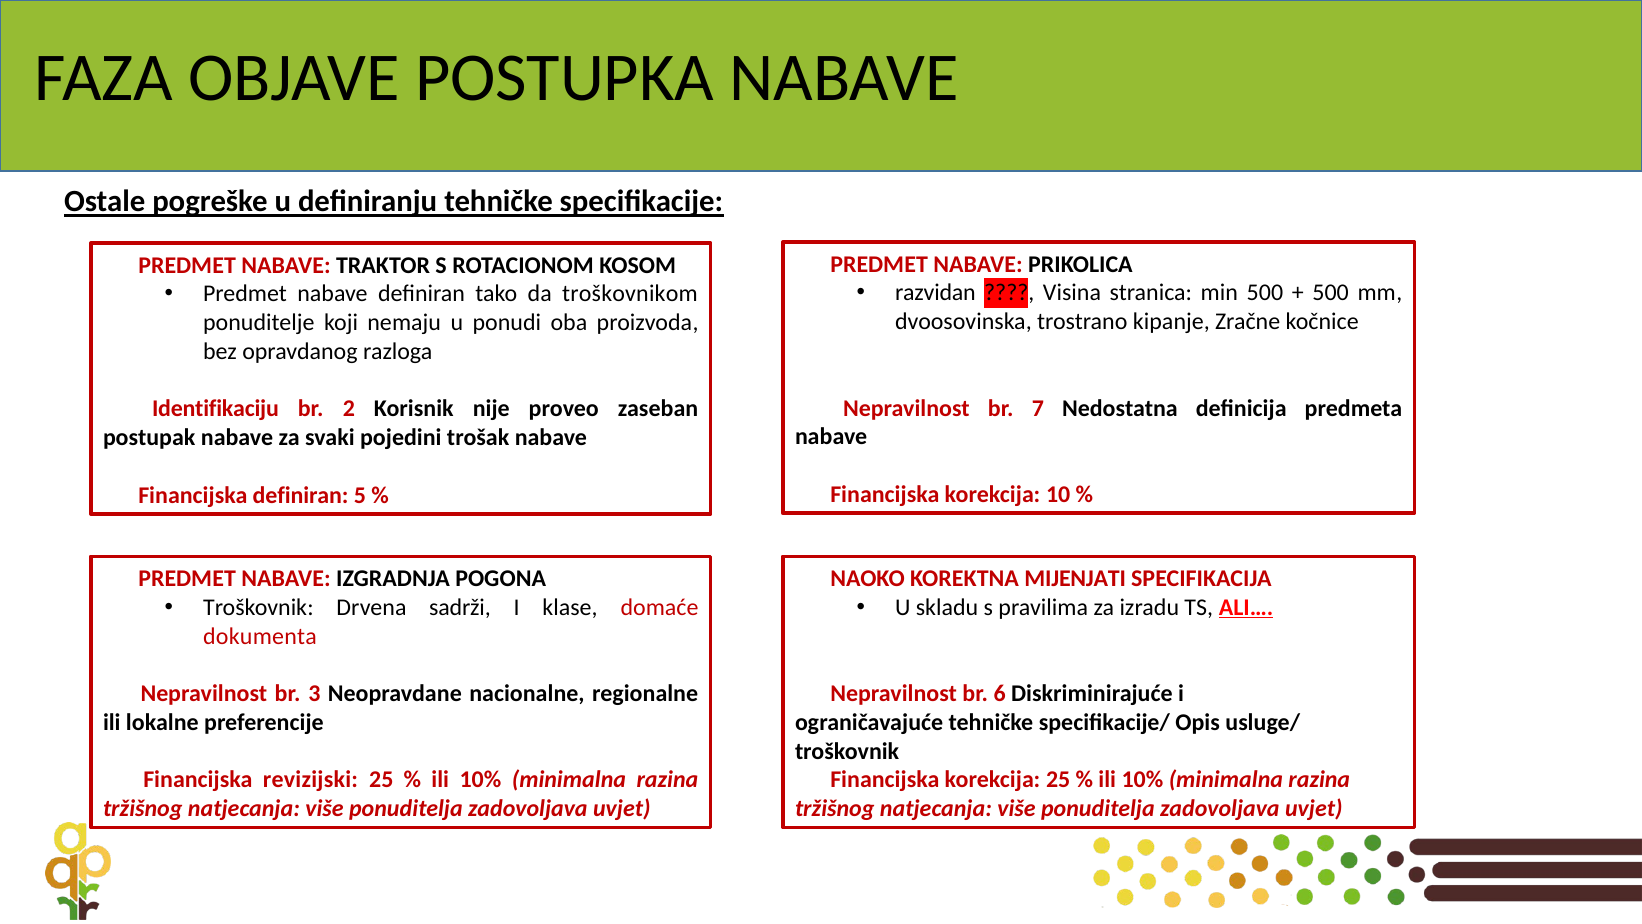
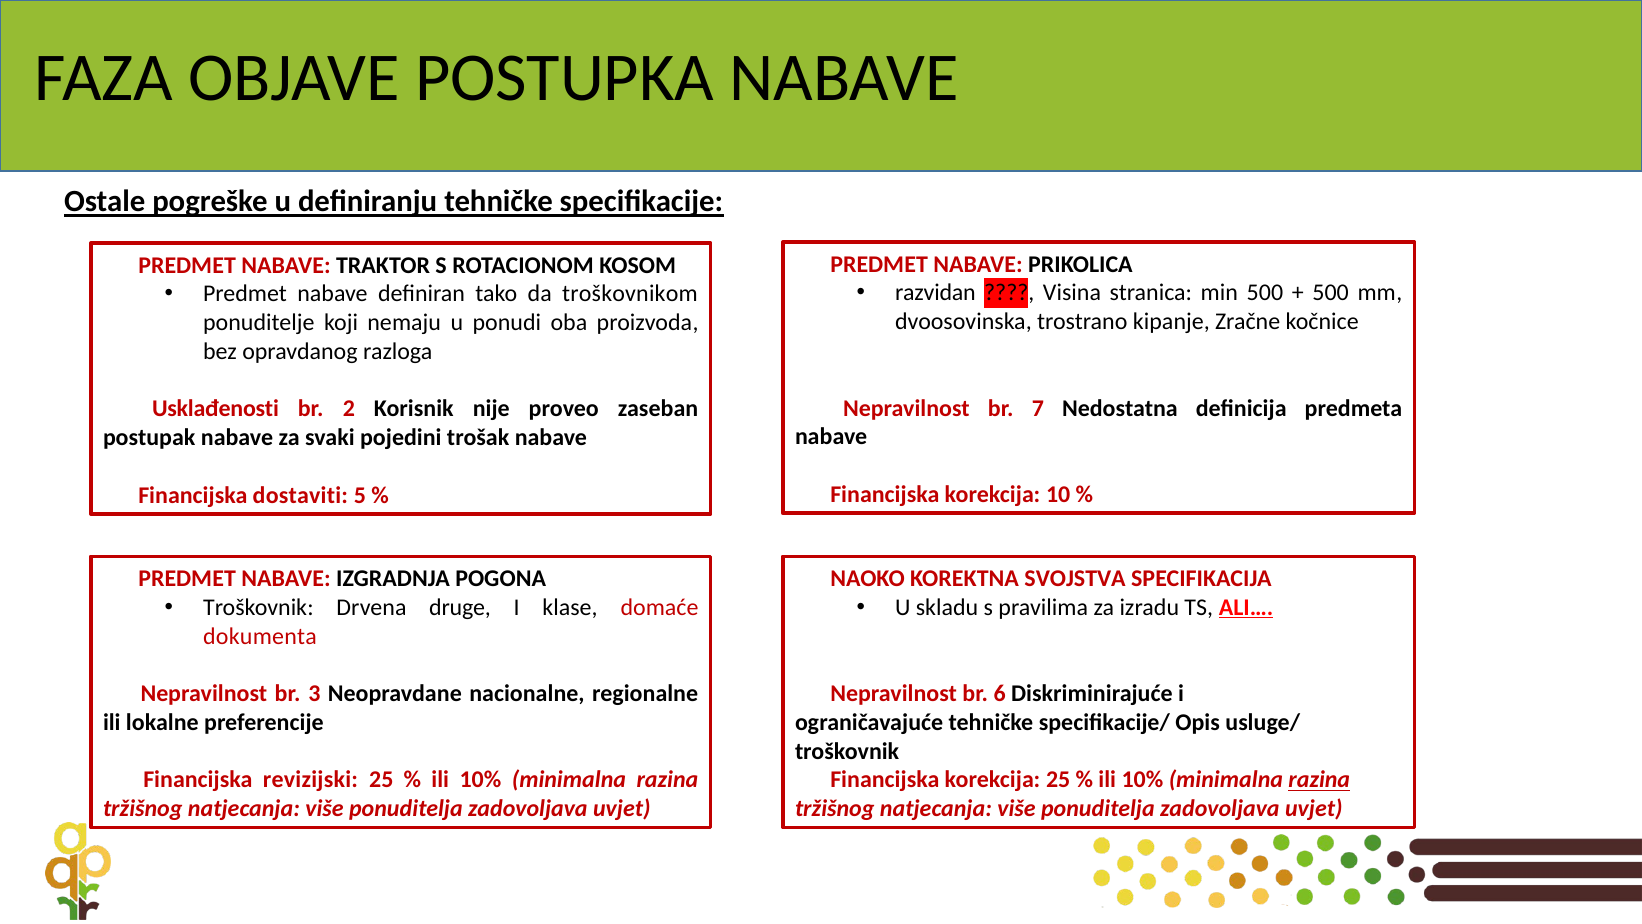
Identifikaciju: Identifikaciju -> Usklađenosti
definiran at (301, 495): definiran -> dostaviti
MIJENJATI: MIJENJATI -> SVOJSTVA
sadrži: sadrži -> druge
razina at (1319, 780) underline: none -> present
